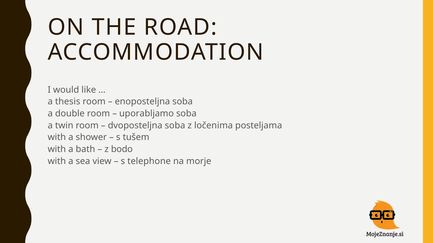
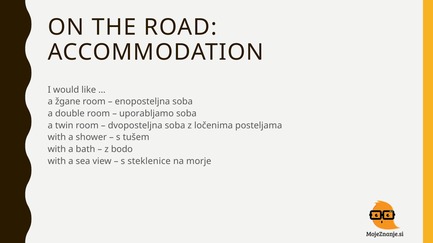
thesis: thesis -> žgane
telephone: telephone -> steklenice
